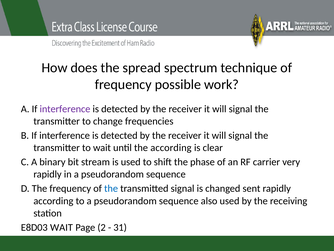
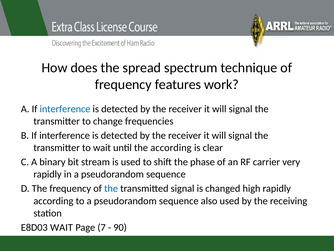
possible: possible -> features
interference at (65, 109) colour: purple -> blue
sent: sent -> high
2: 2 -> 7
31: 31 -> 90
